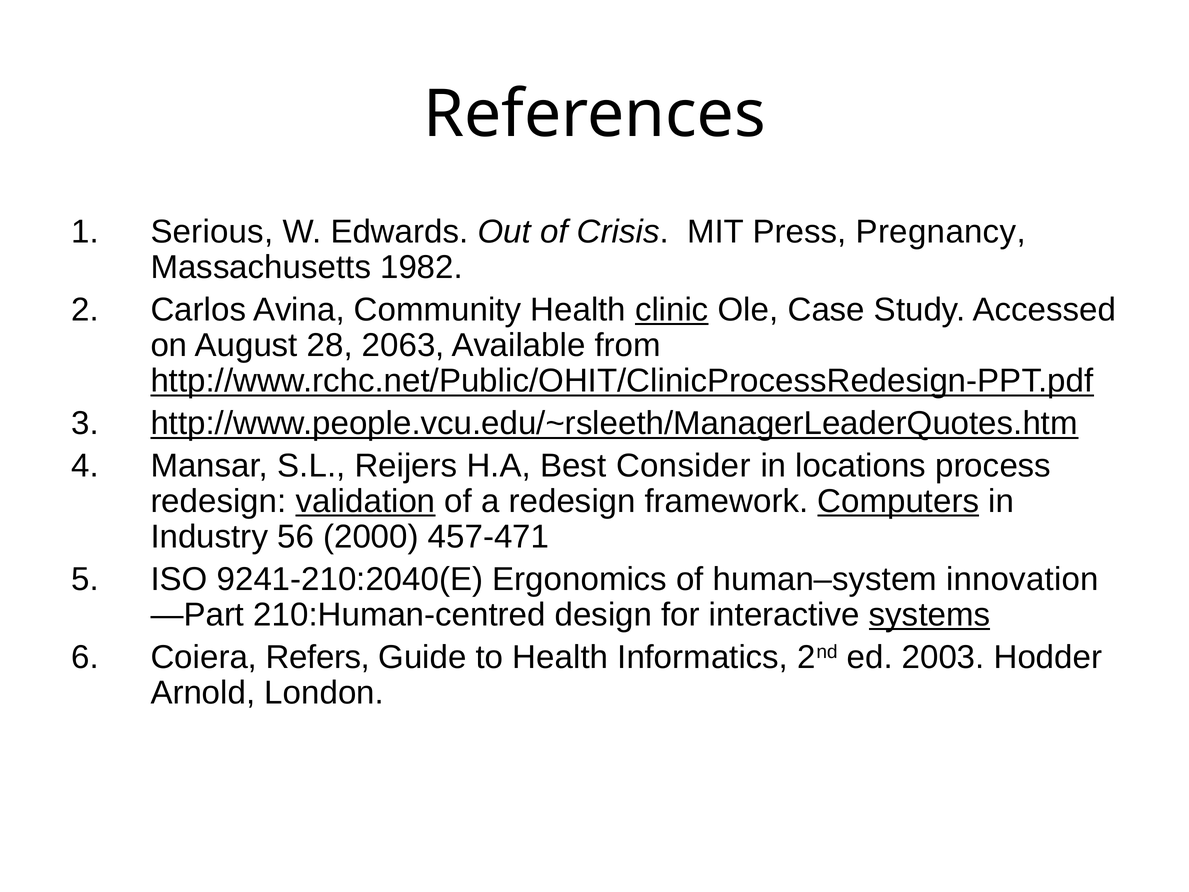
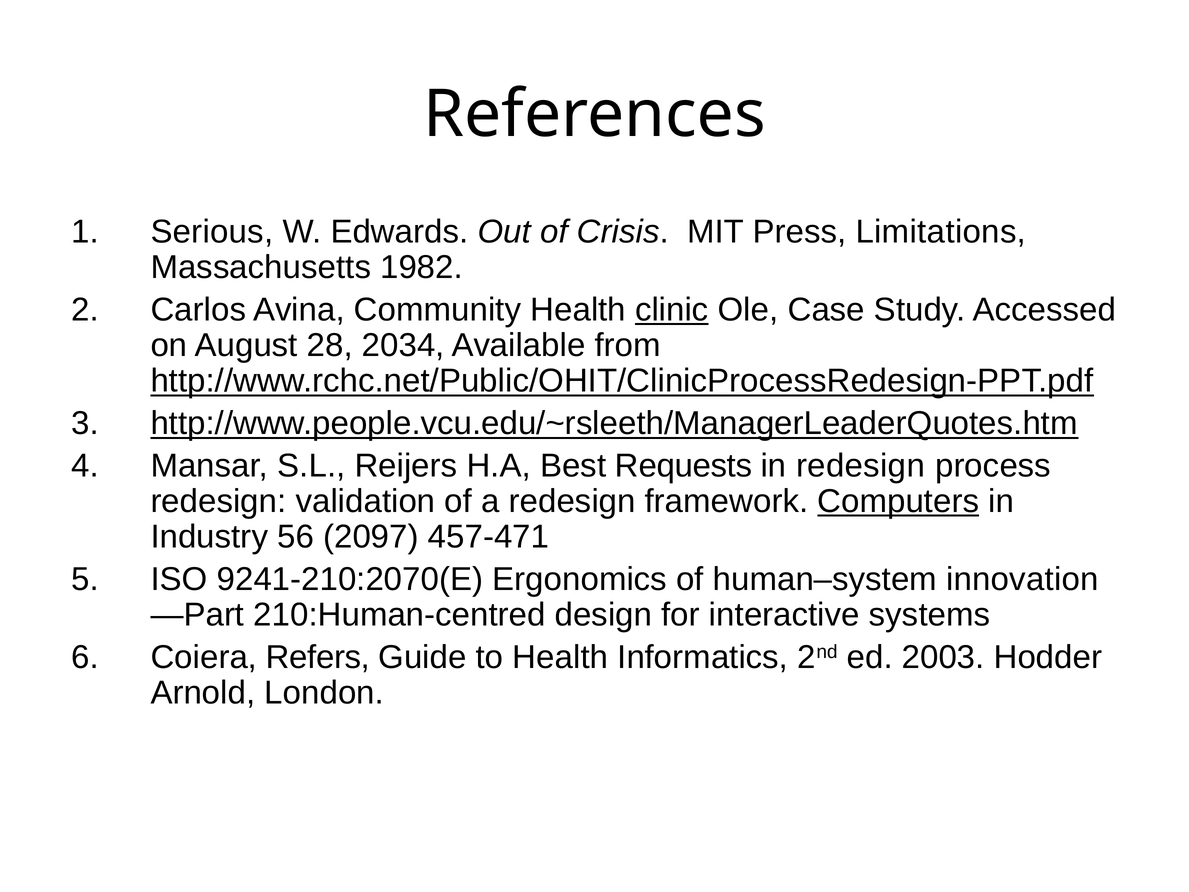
Pregnancy: Pregnancy -> Limitations
2063: 2063 -> 2034
Consider: Consider -> Requests
in locations: locations -> redesign
validation underline: present -> none
2000: 2000 -> 2097
9241-210:2040(E: 9241-210:2040(E -> 9241-210:2070(E
systems underline: present -> none
